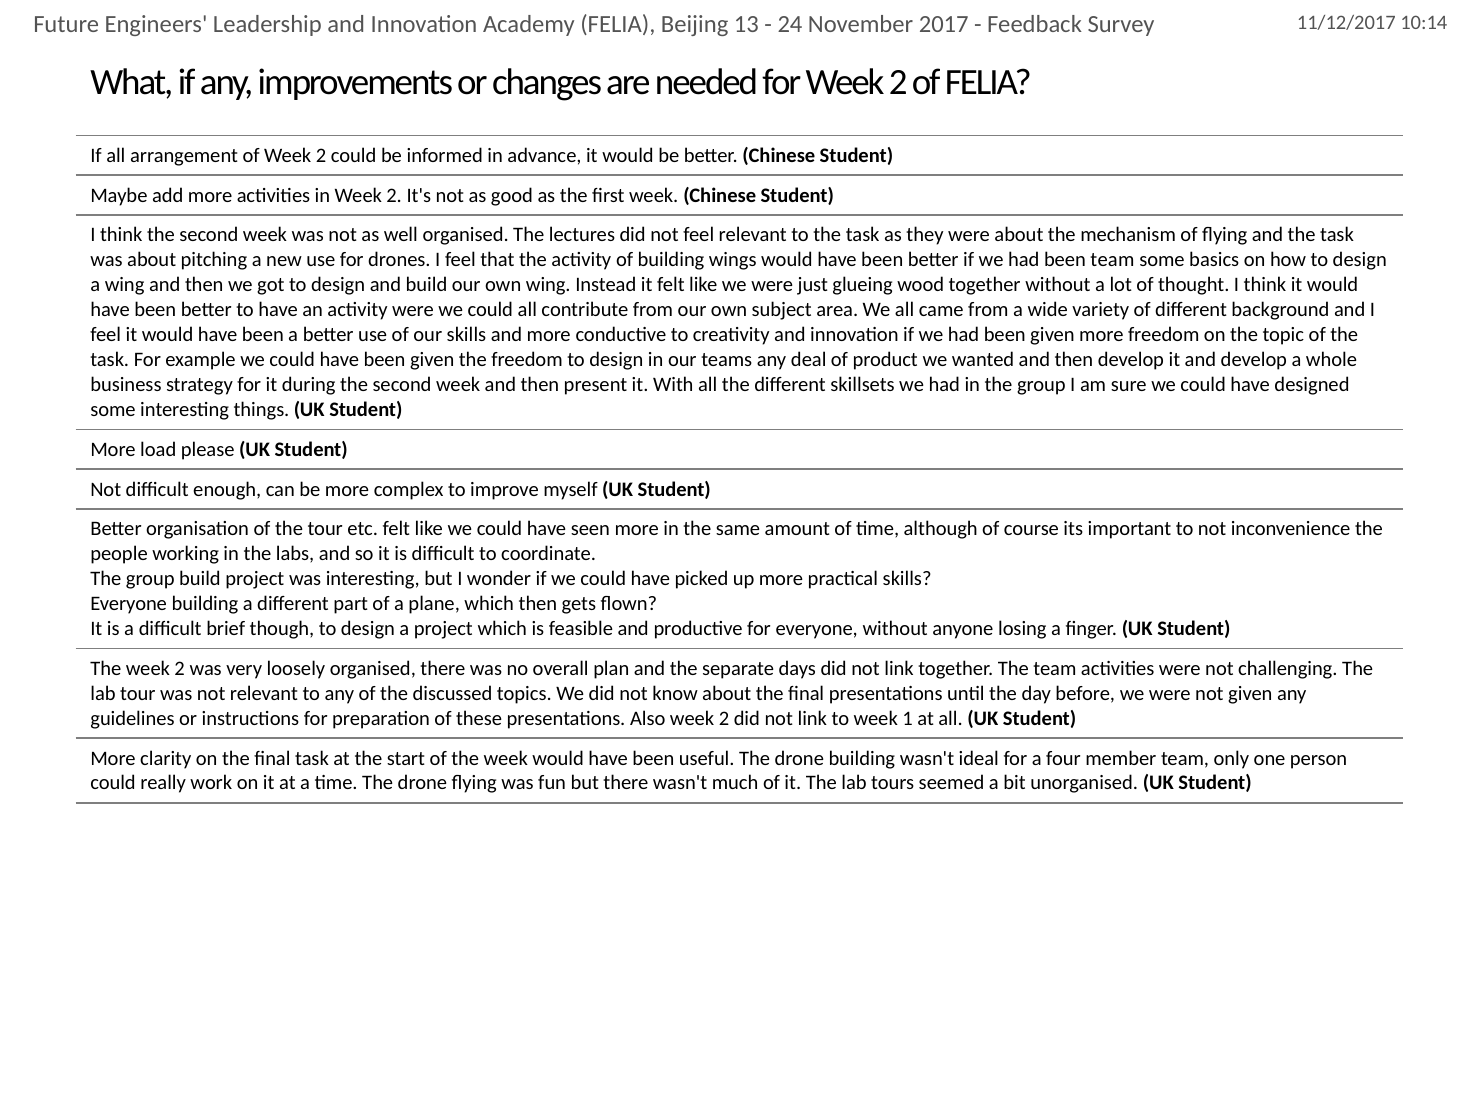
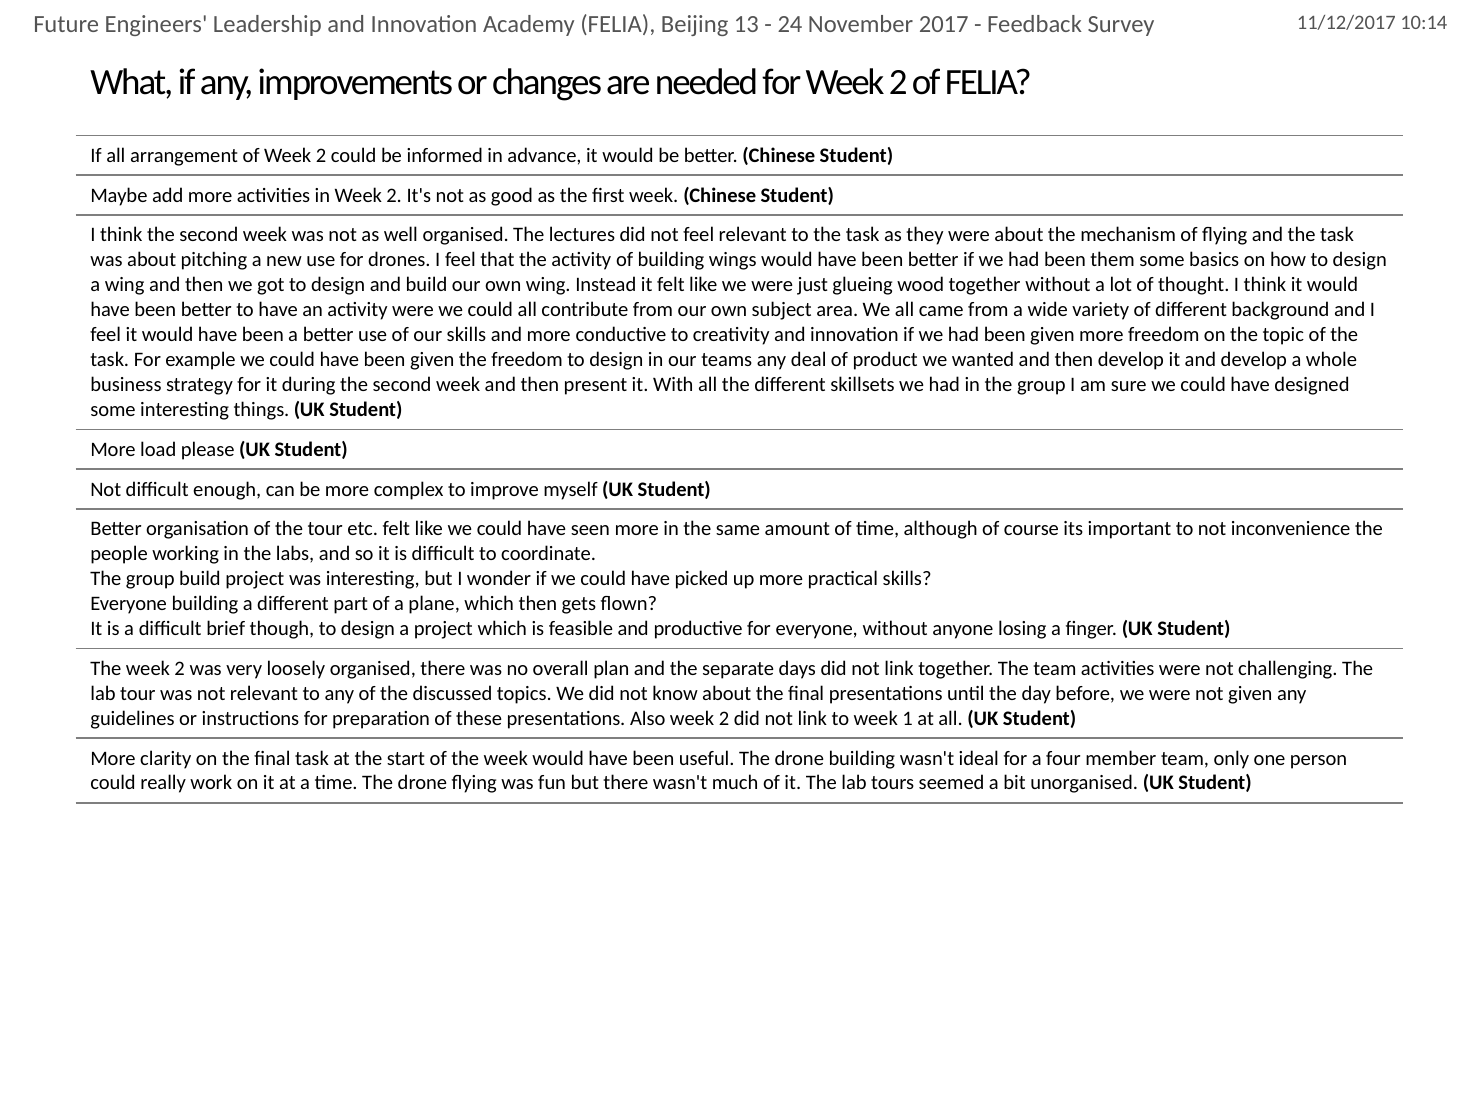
been team: team -> them
